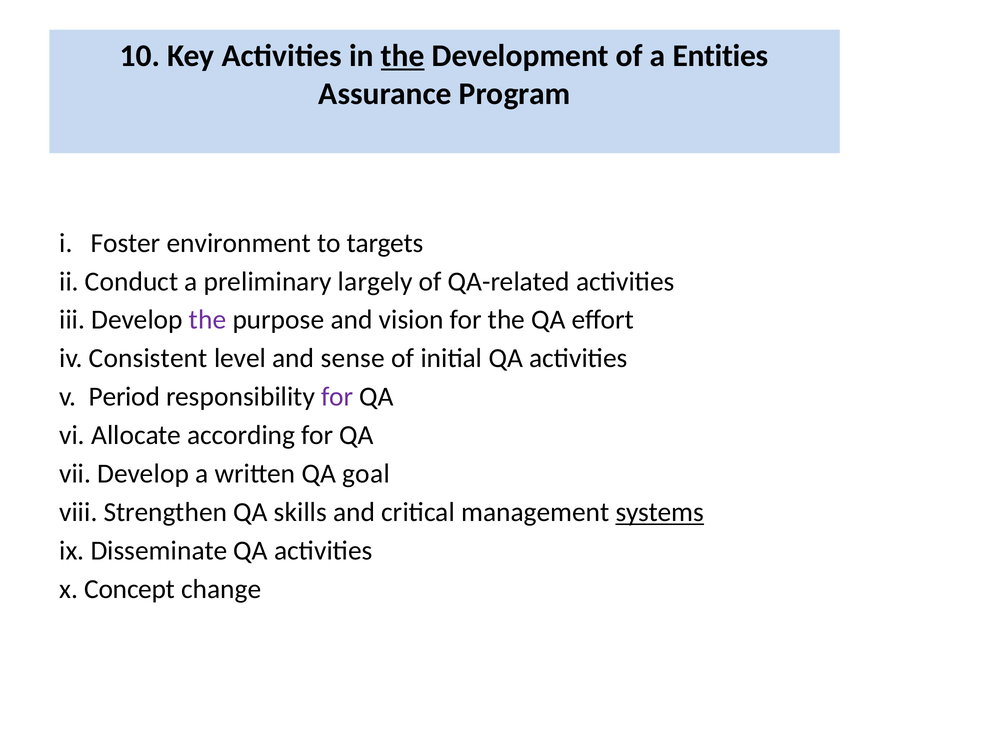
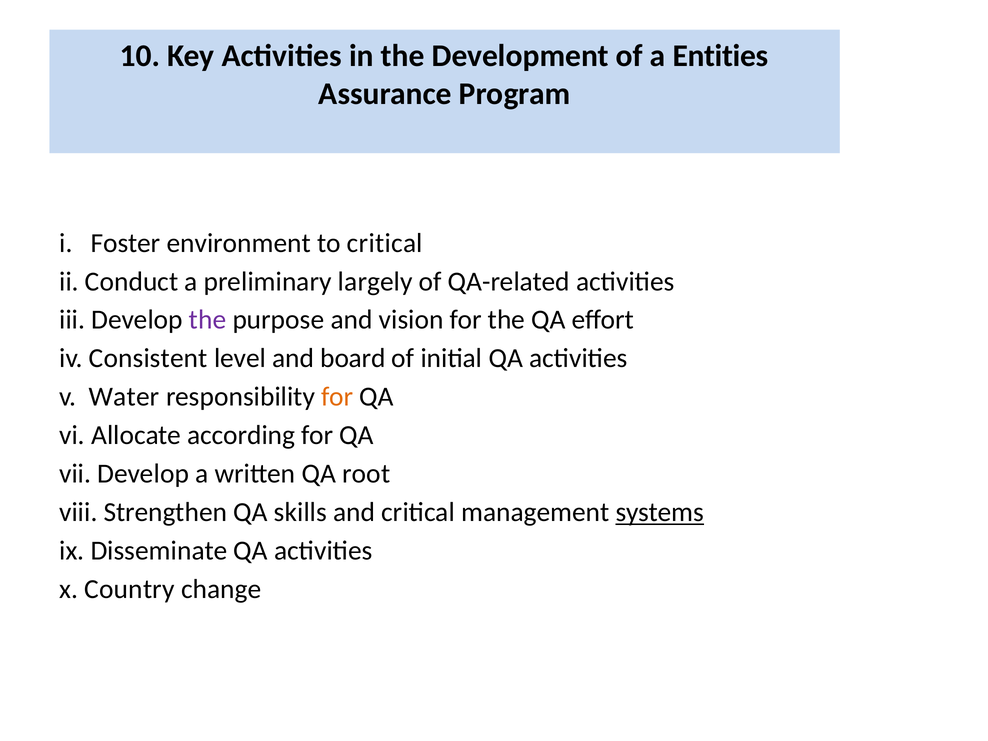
the at (403, 56) underline: present -> none
to targets: targets -> critical
sense: sense -> board
Period: Period -> Water
for at (337, 397) colour: purple -> orange
goal: goal -> root
Concept: Concept -> Country
